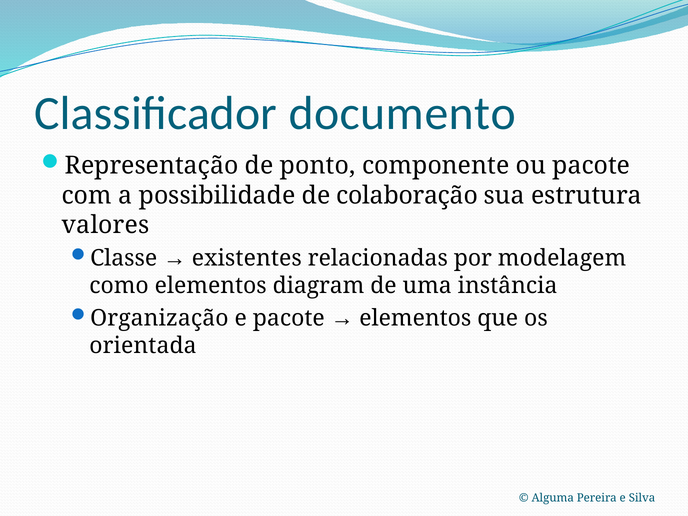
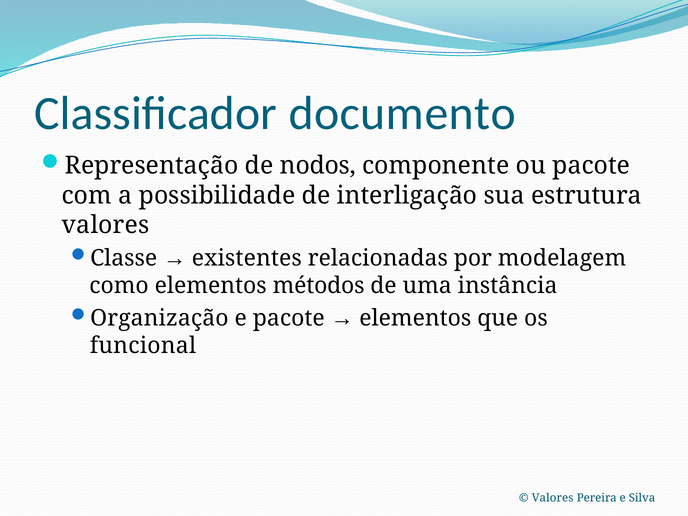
ponto: ponto -> nodos
colaboração: colaboração -> interligação
diagram: diagram -> métodos
orientada: orientada -> funcional
Alguma at (553, 498): Alguma -> Valores
